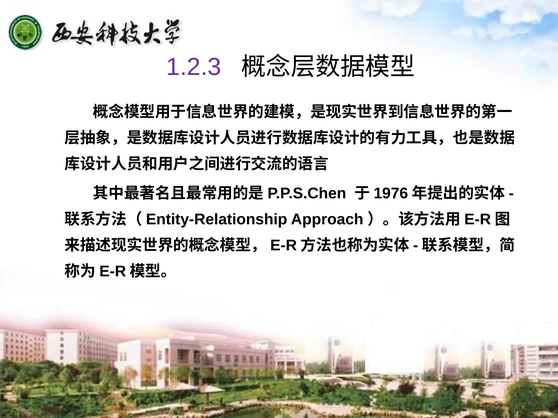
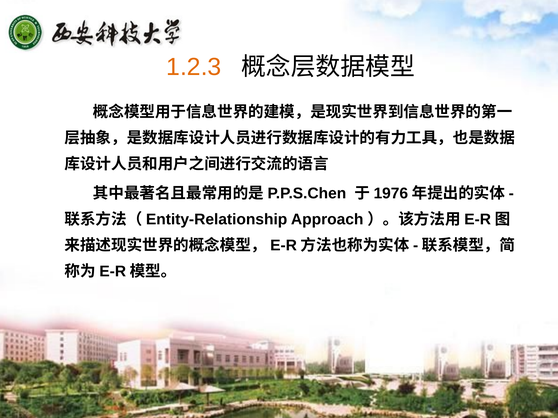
1.2.3 colour: purple -> orange
